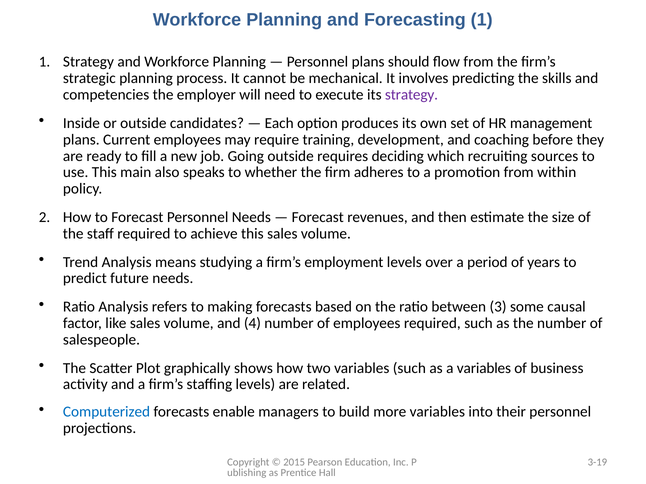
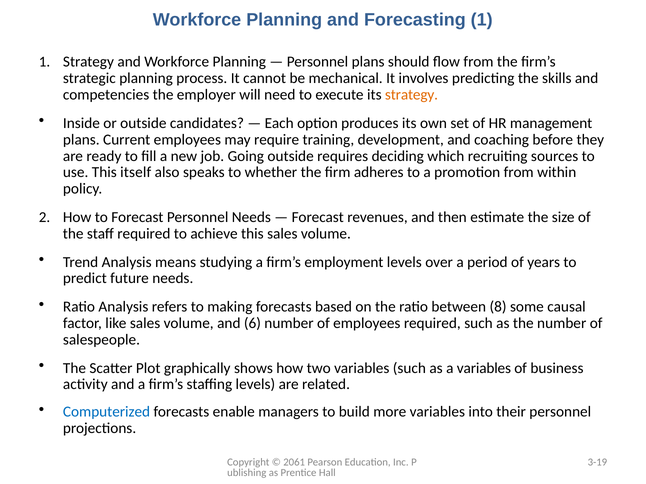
strategy at (412, 95) colour: purple -> orange
main: main -> itself
3: 3 -> 8
4: 4 -> 6
2015: 2015 -> 2061
